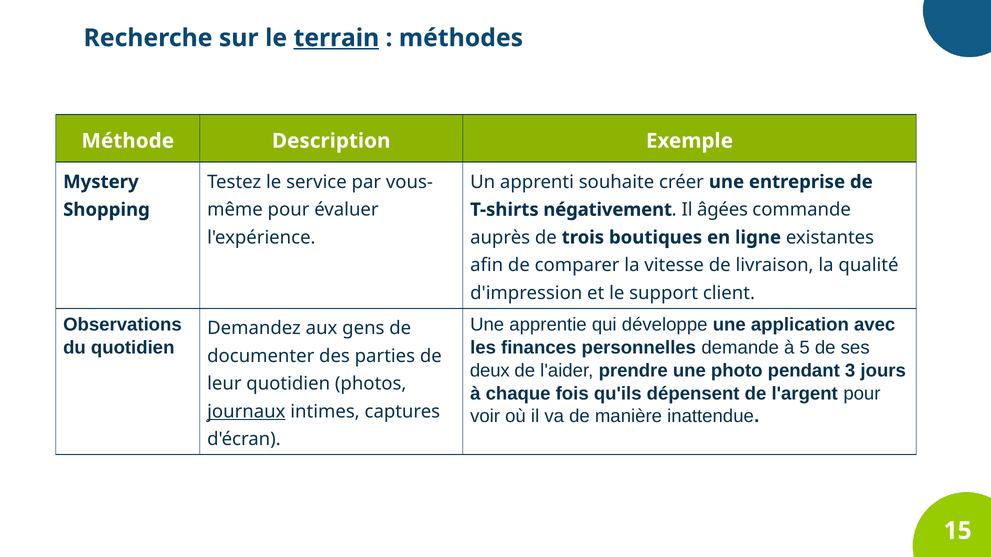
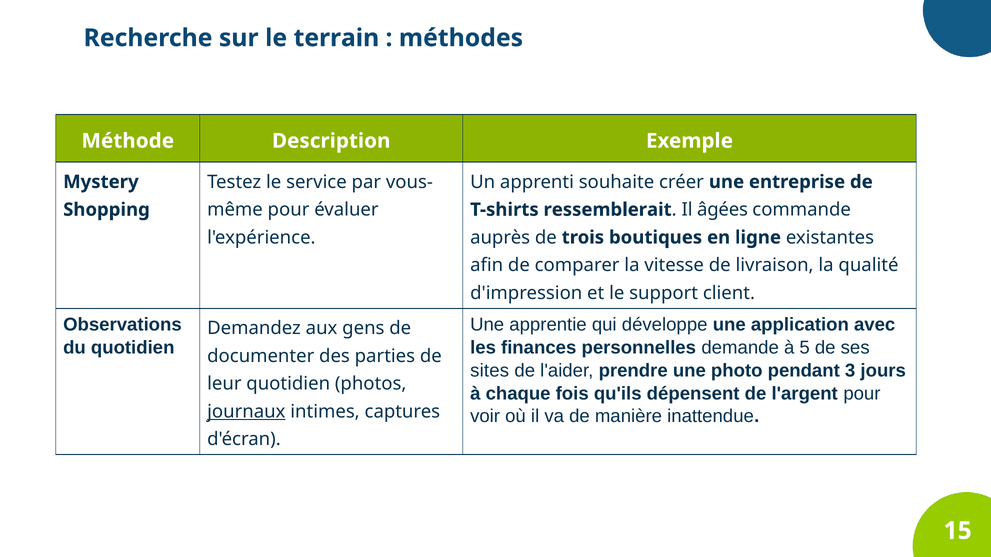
terrain underline: present -> none
négativement: négativement -> ressemblerait
deux: deux -> sites
